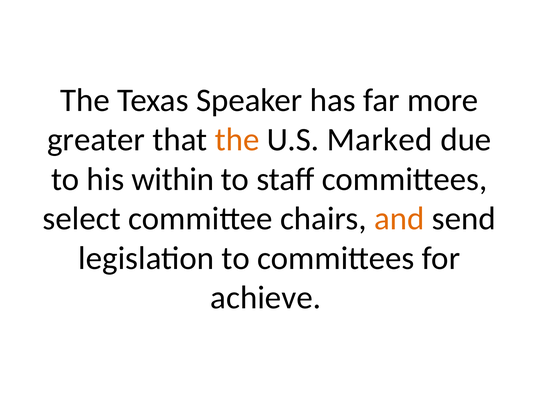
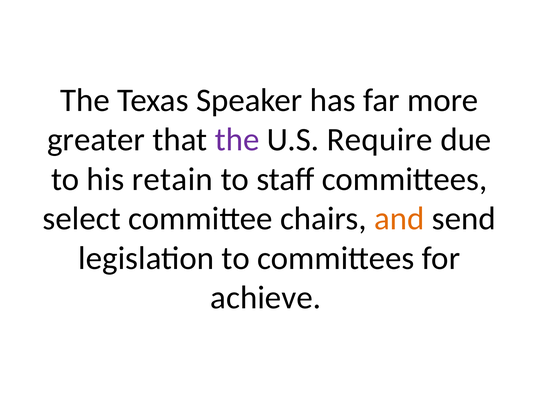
the at (237, 140) colour: orange -> purple
Marked: Marked -> Require
within: within -> retain
